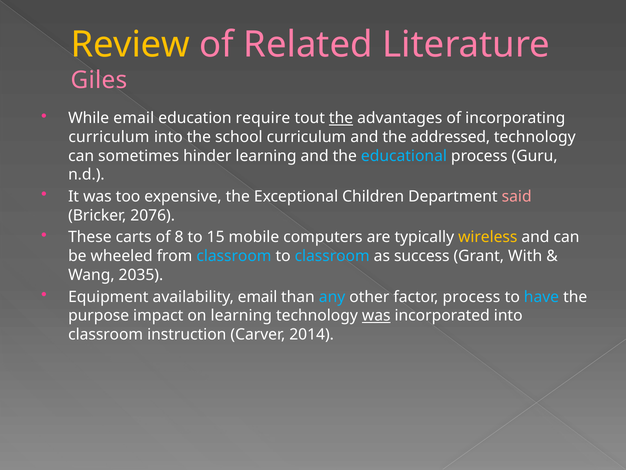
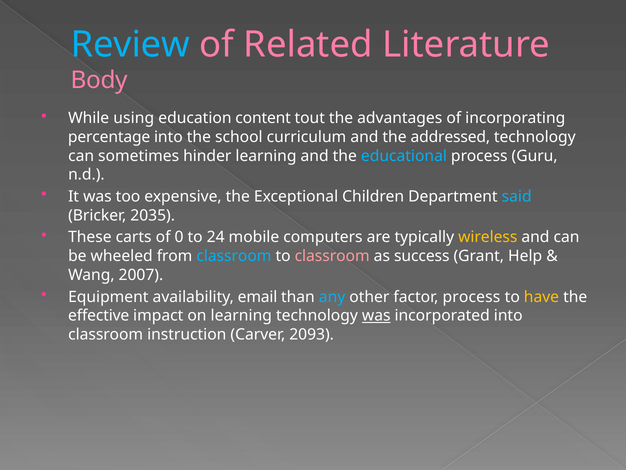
Review colour: yellow -> light blue
Giles: Giles -> Body
While email: email -> using
require: require -> content
the at (341, 118) underline: present -> none
curriculum at (109, 137): curriculum -> percentage
said colour: pink -> light blue
2076: 2076 -> 2035
8: 8 -> 0
15: 15 -> 24
classroom at (332, 256) colour: light blue -> pink
With: With -> Help
2035: 2035 -> 2007
have colour: light blue -> yellow
purpose: purpose -> effective
2014: 2014 -> 2093
